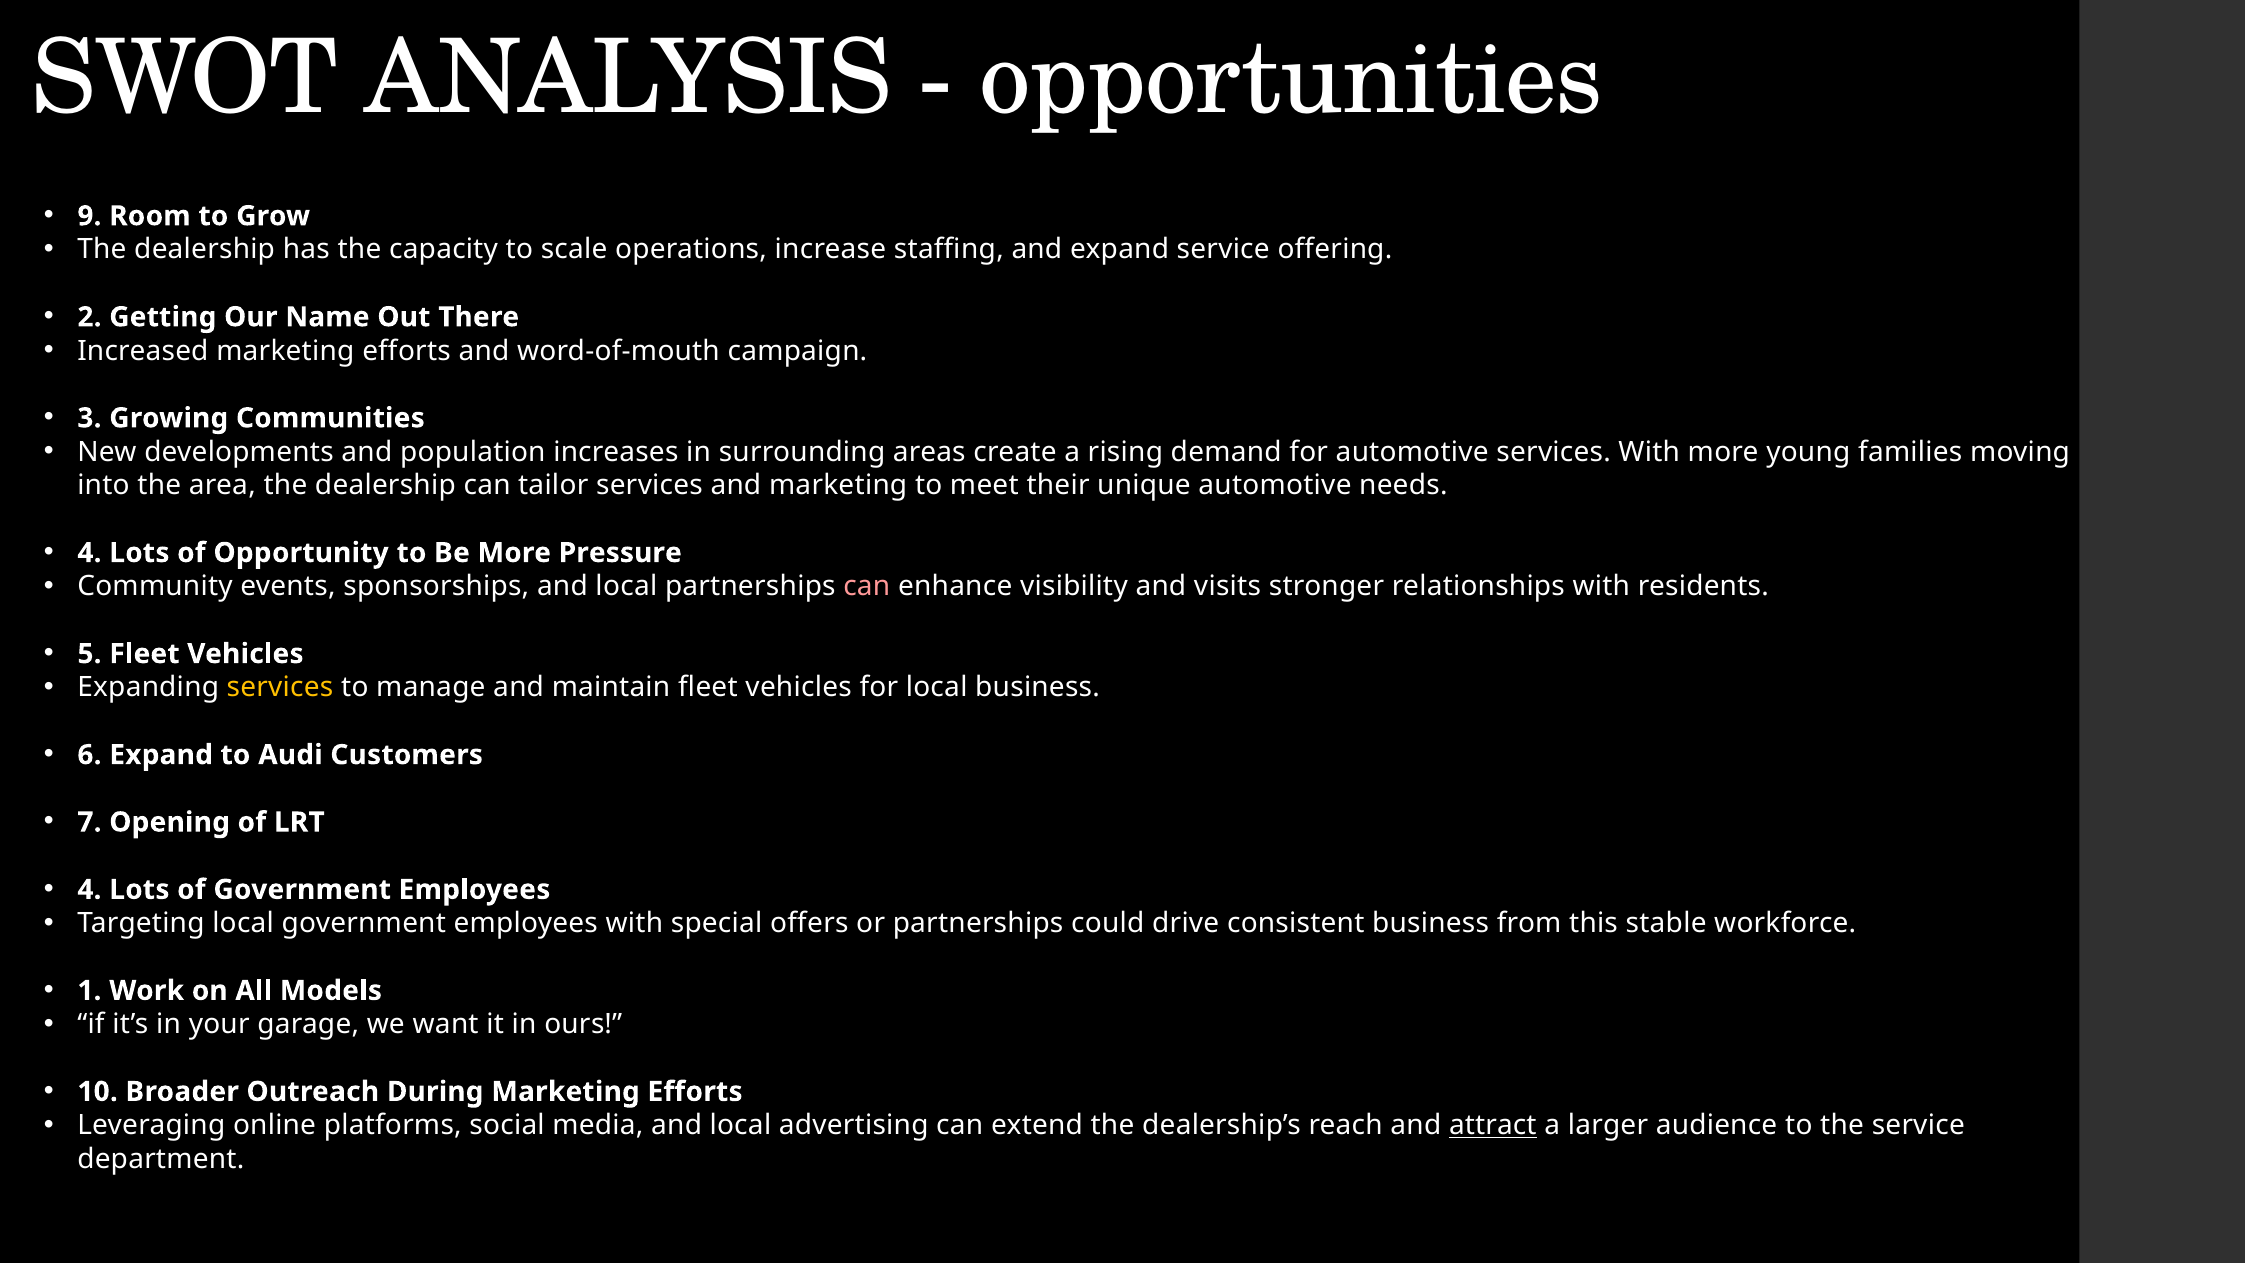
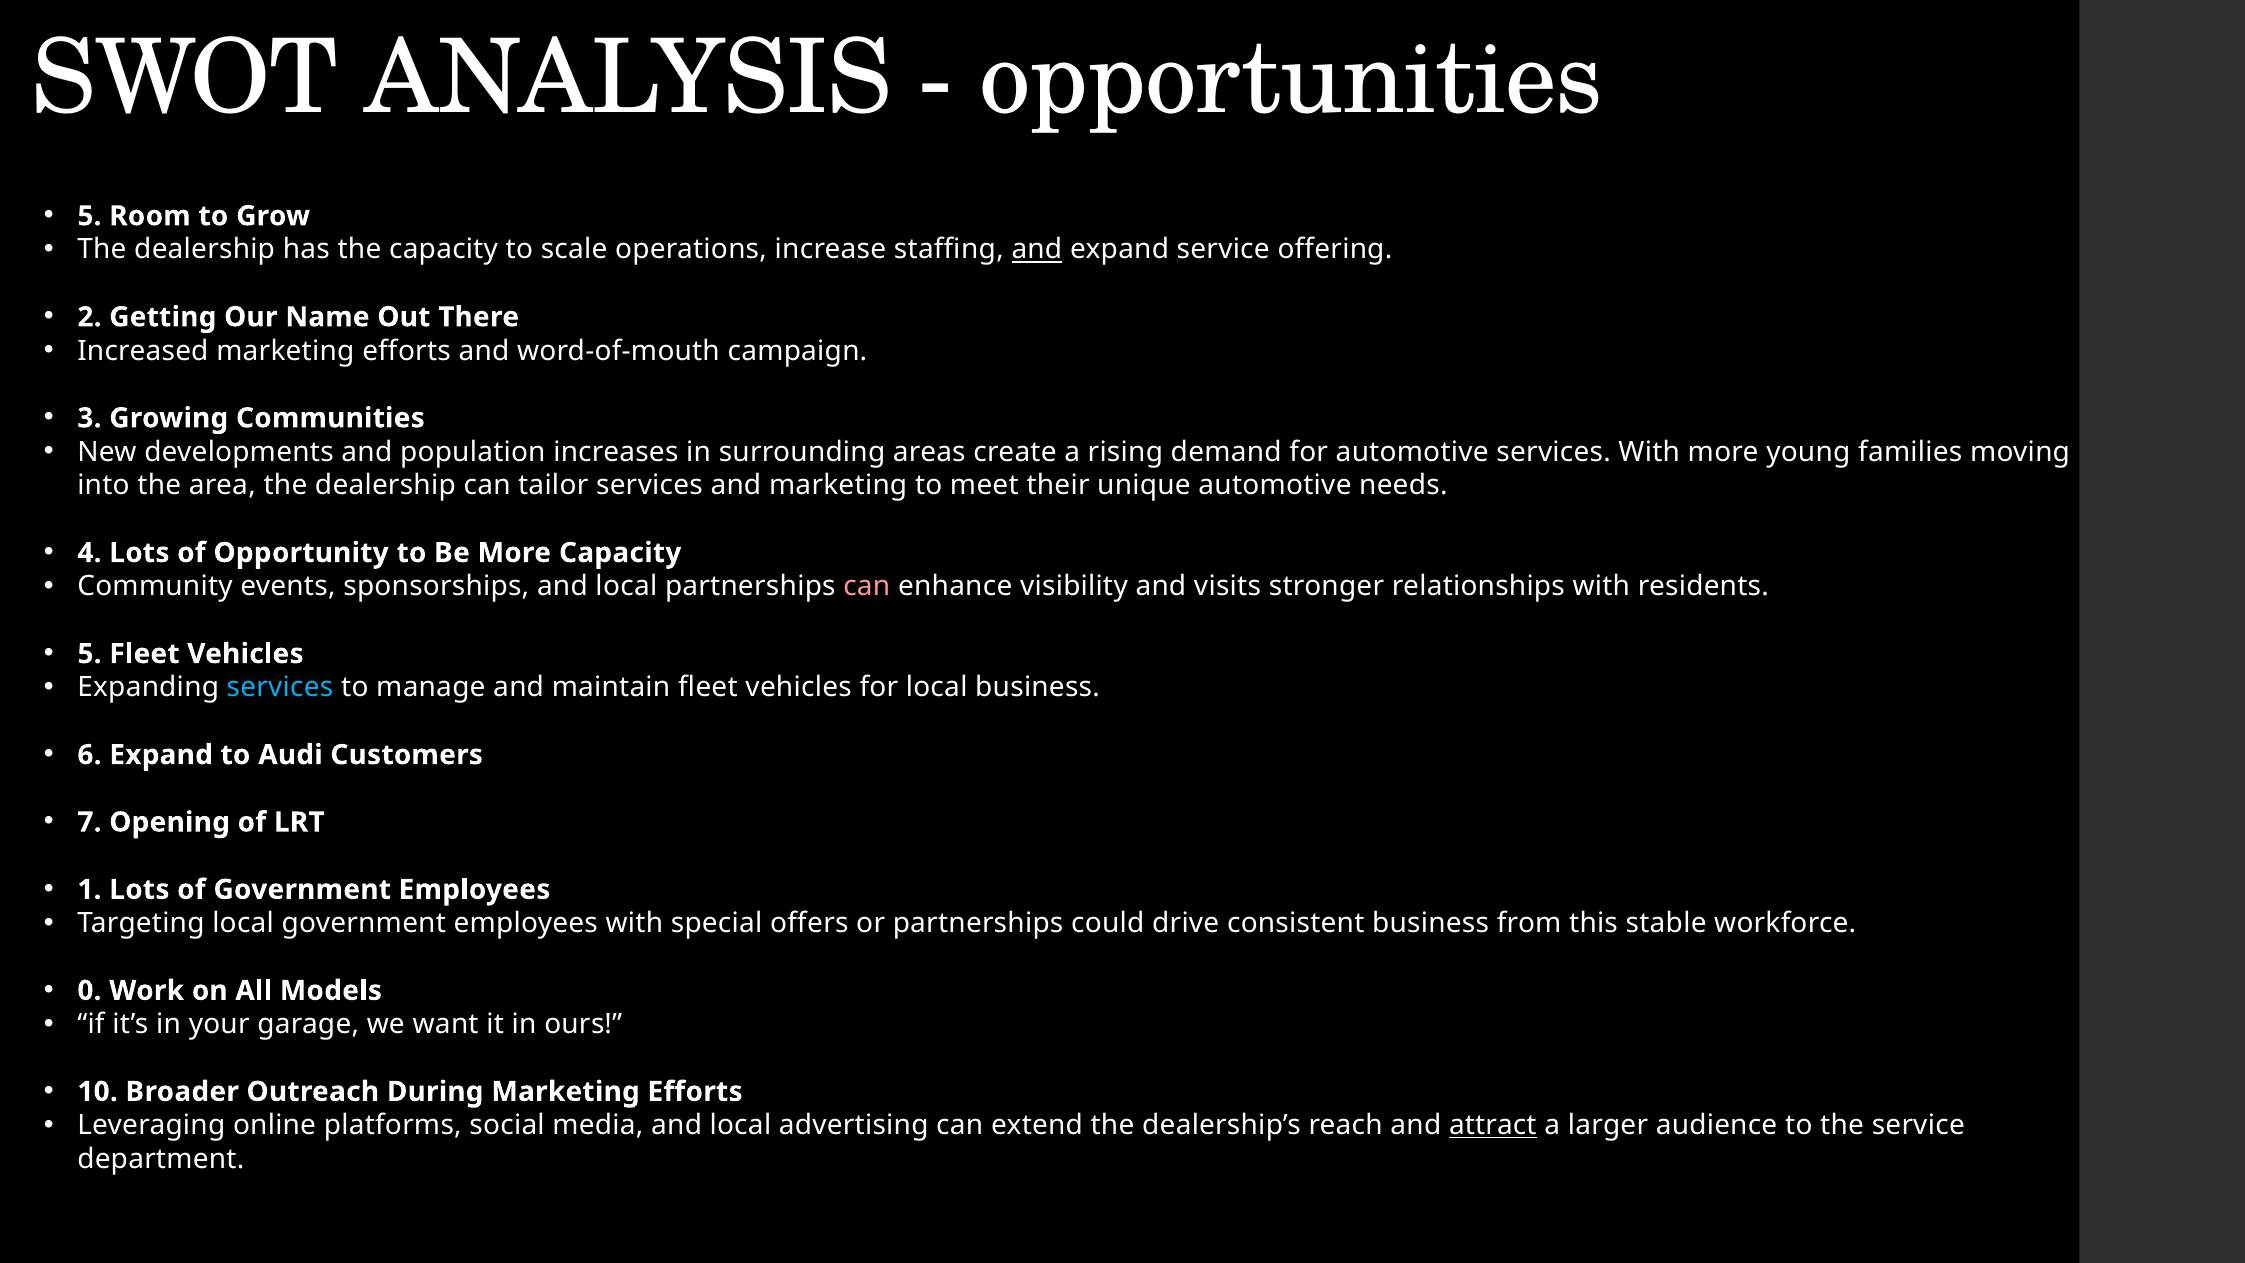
9 at (89, 216): 9 -> 5
and at (1037, 250) underline: none -> present
More Pressure: Pressure -> Capacity
services at (280, 687) colour: yellow -> light blue
4 at (89, 889): 4 -> 1
1: 1 -> 0
